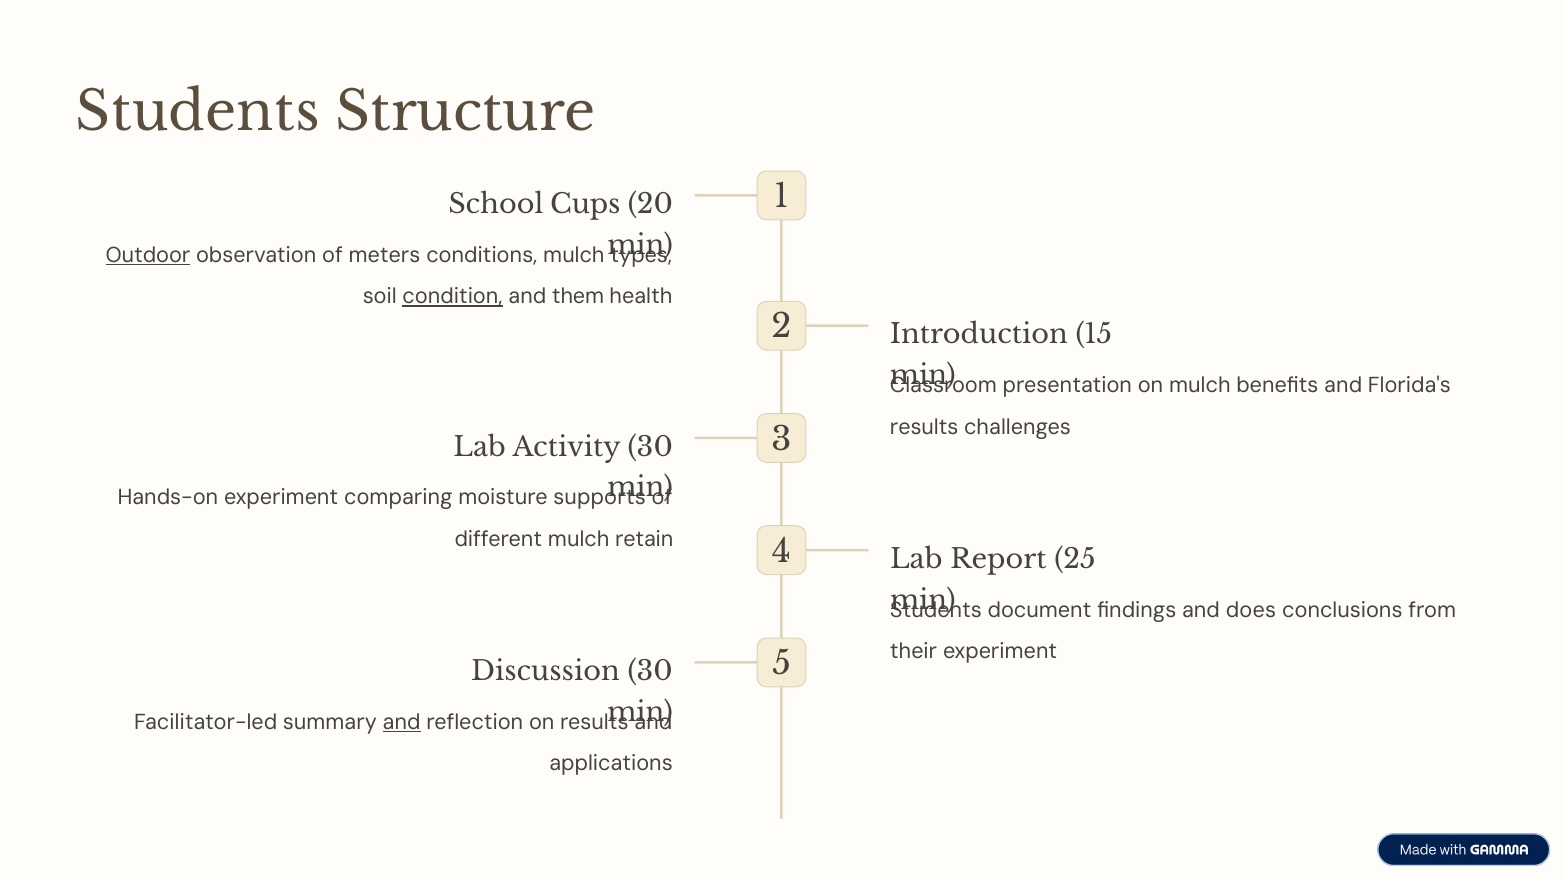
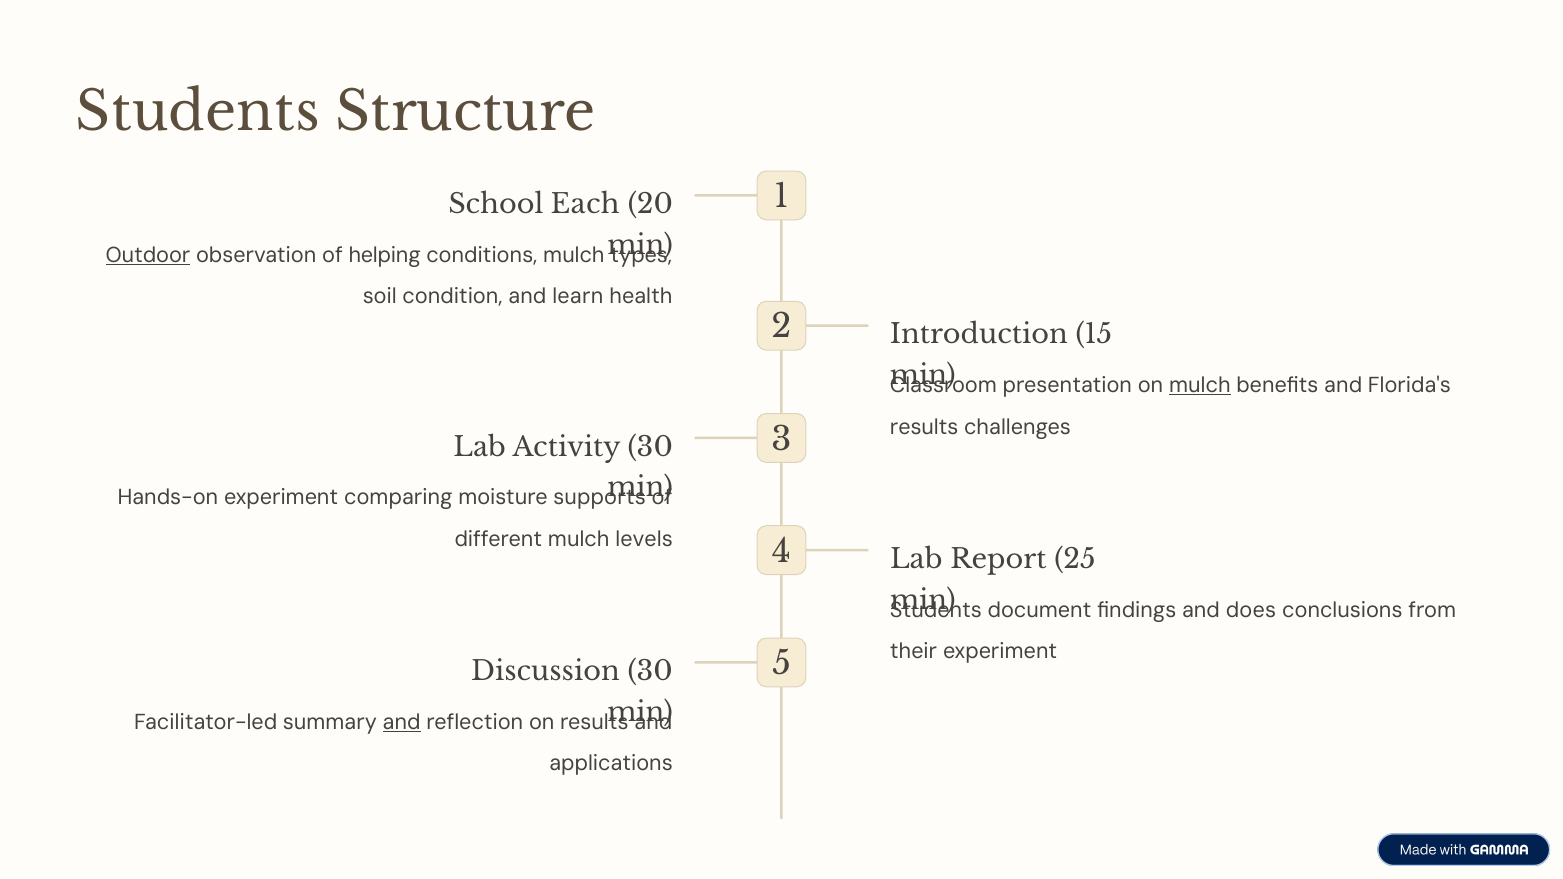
Cups: Cups -> Each
meters: meters -> helping
condition underline: present -> none
them: them -> learn
mulch at (1200, 386) underline: none -> present
retain: retain -> levels
